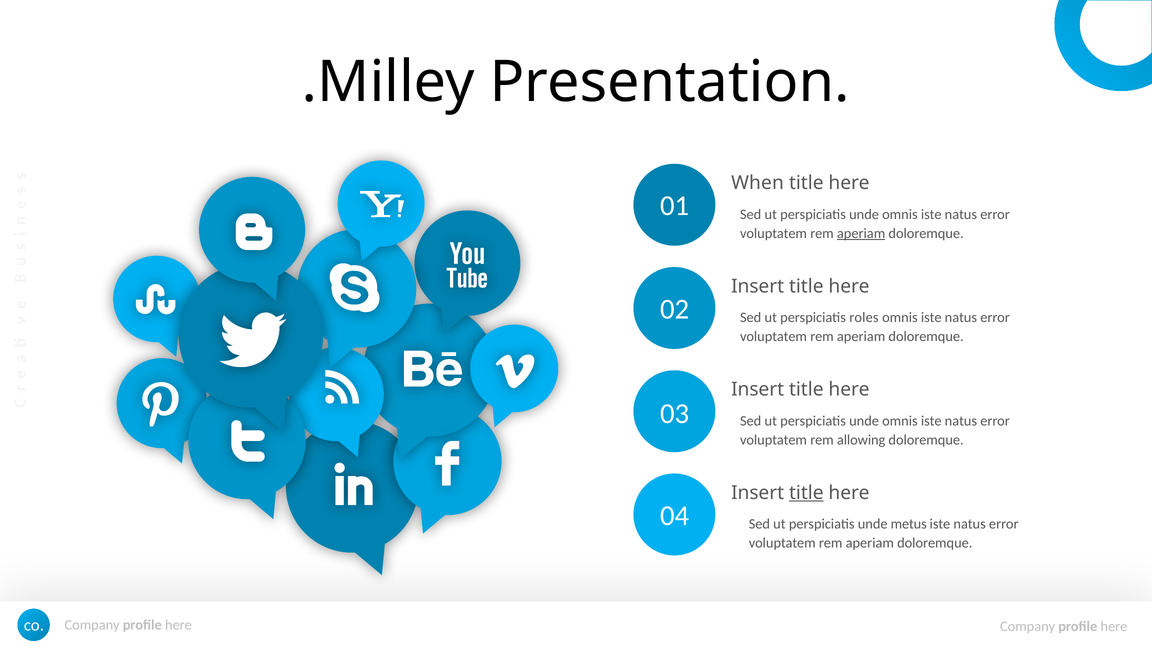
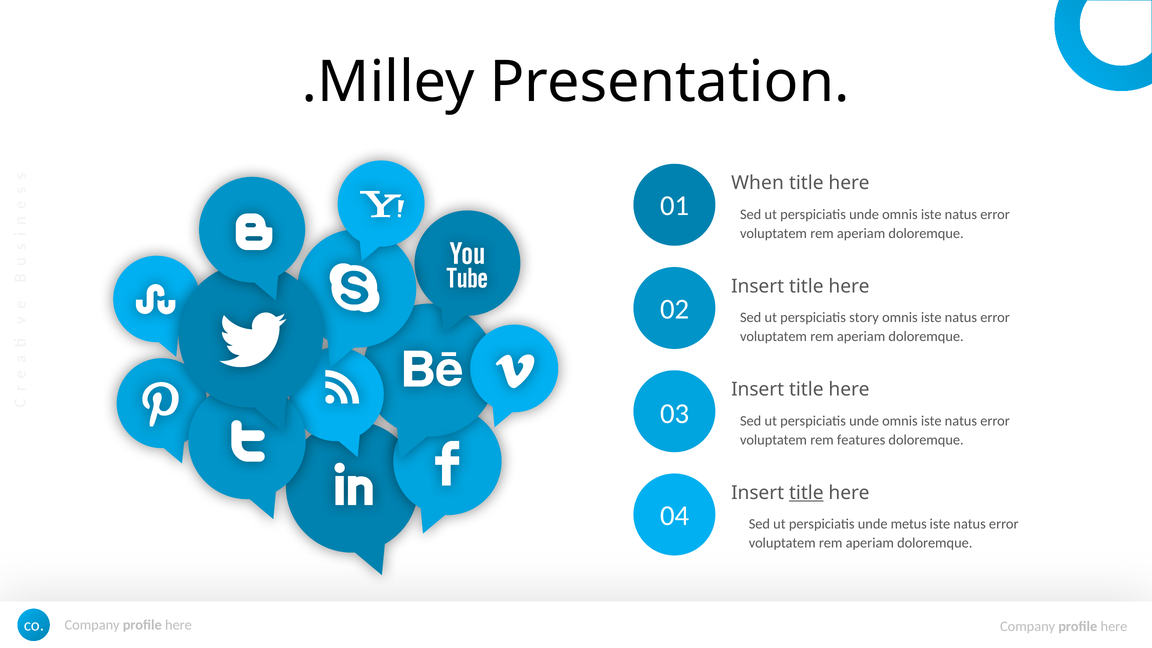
aperiam at (861, 233) underline: present -> none
roles: roles -> story
allowing: allowing -> features
